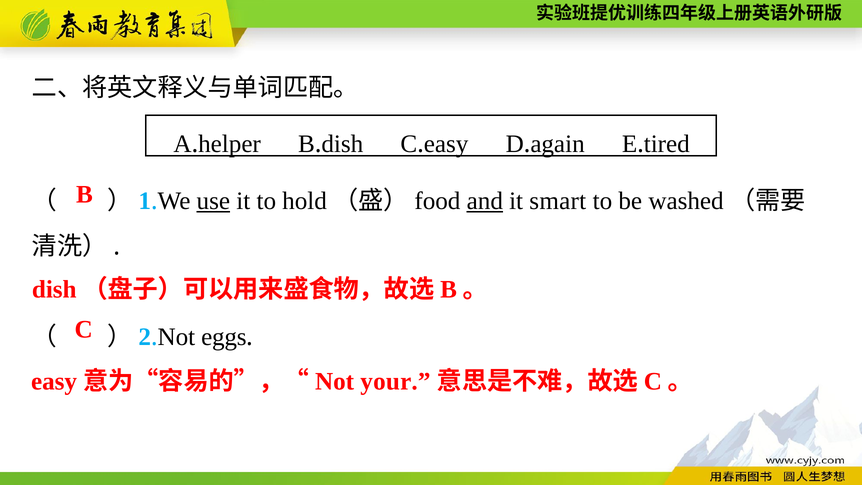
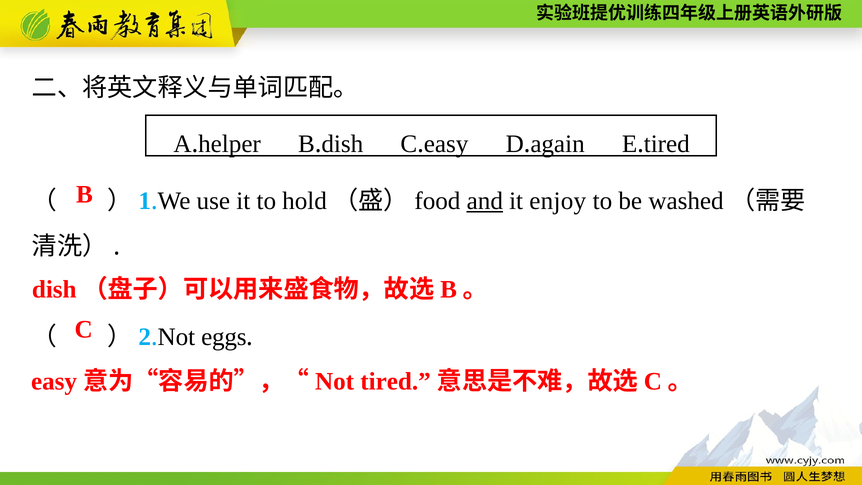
use underline: present -> none
smart: smart -> enjoy
your at (395, 381): your -> tired
